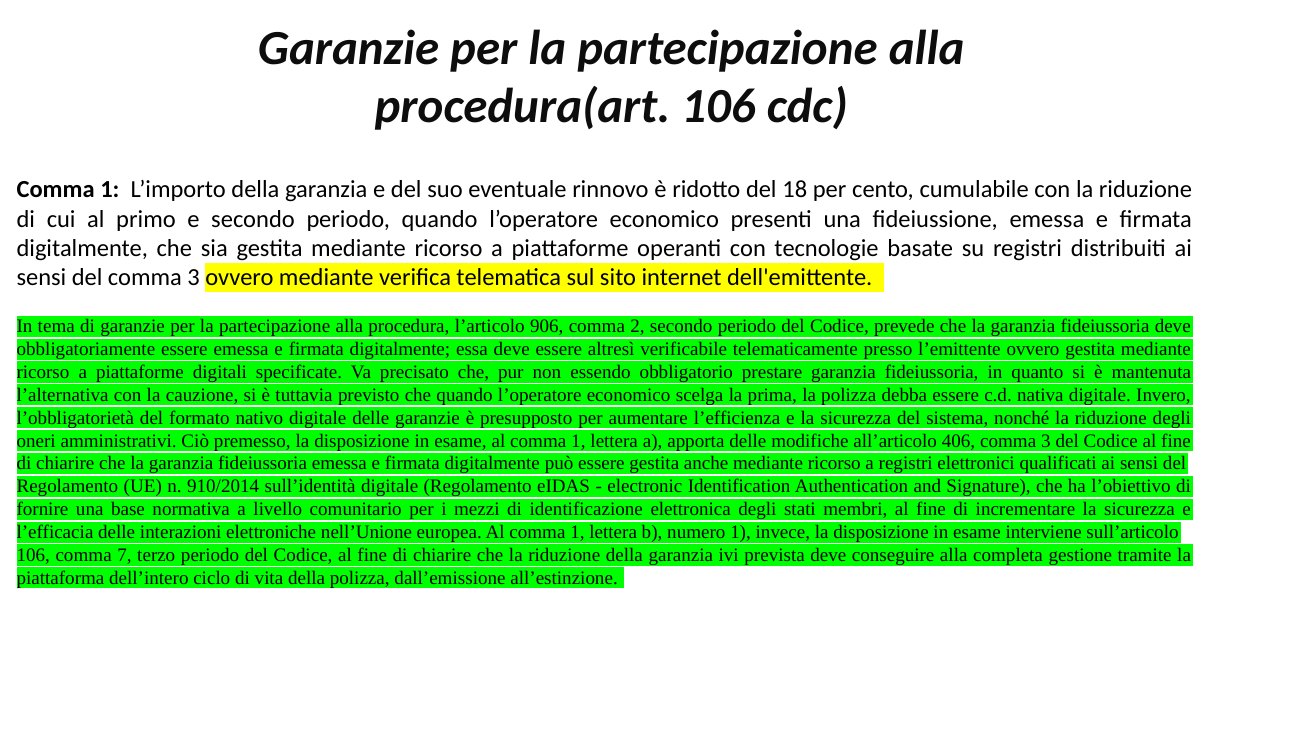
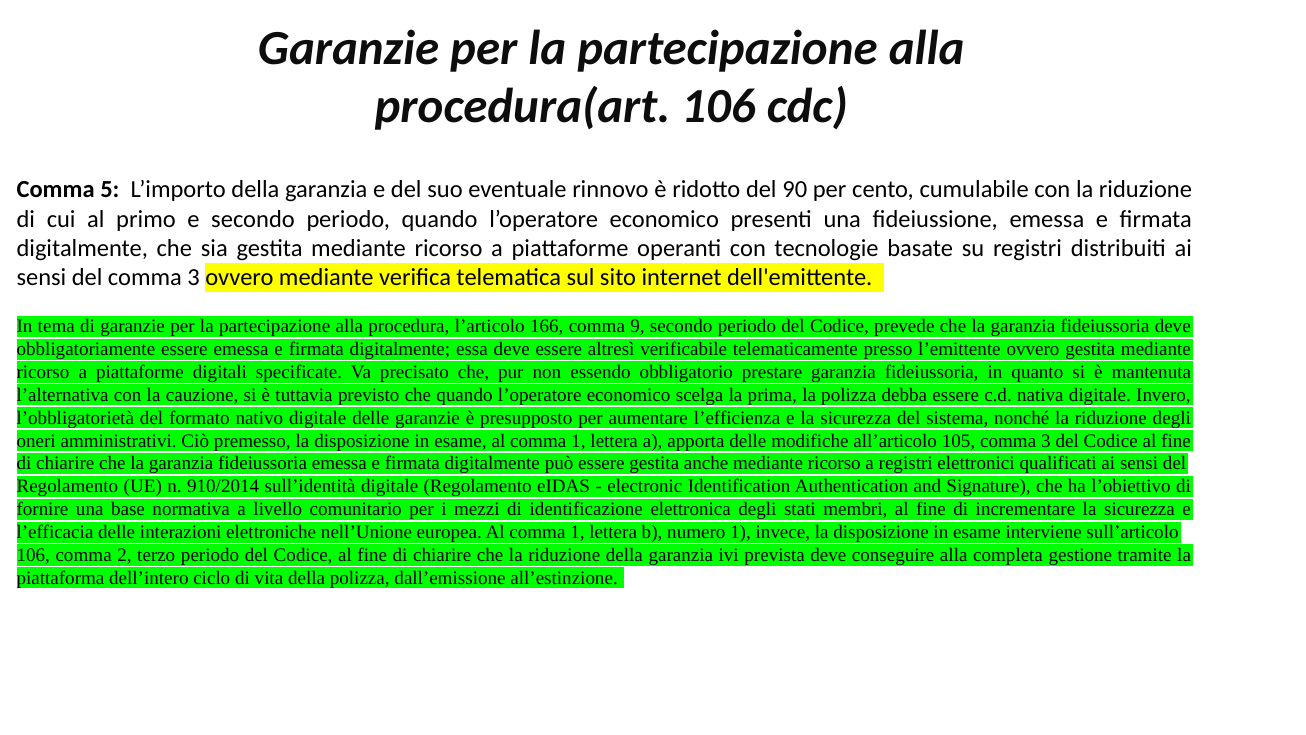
1 at (110, 189): 1 -> 5
18: 18 -> 90
906: 906 -> 166
2: 2 -> 9
406: 406 -> 105
7: 7 -> 2
